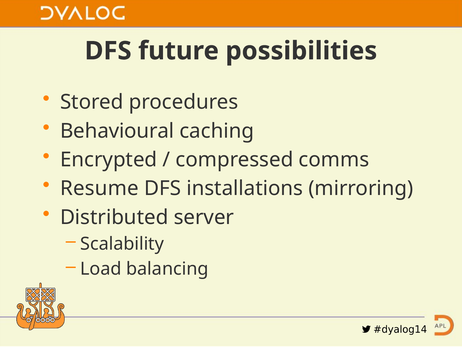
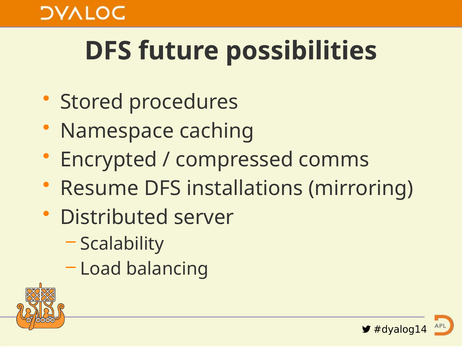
Behavioural: Behavioural -> Namespace
